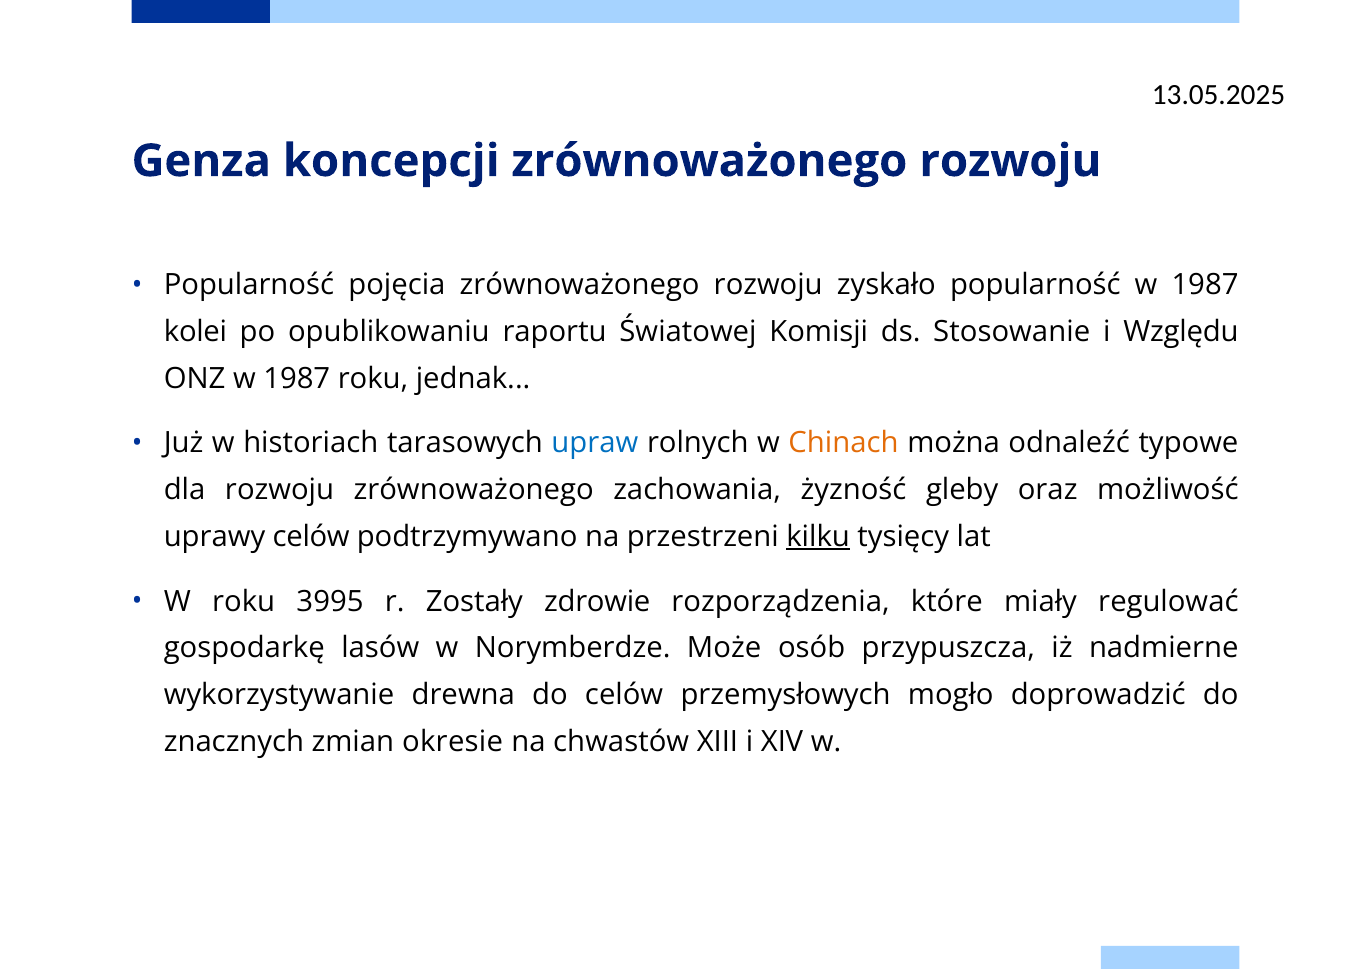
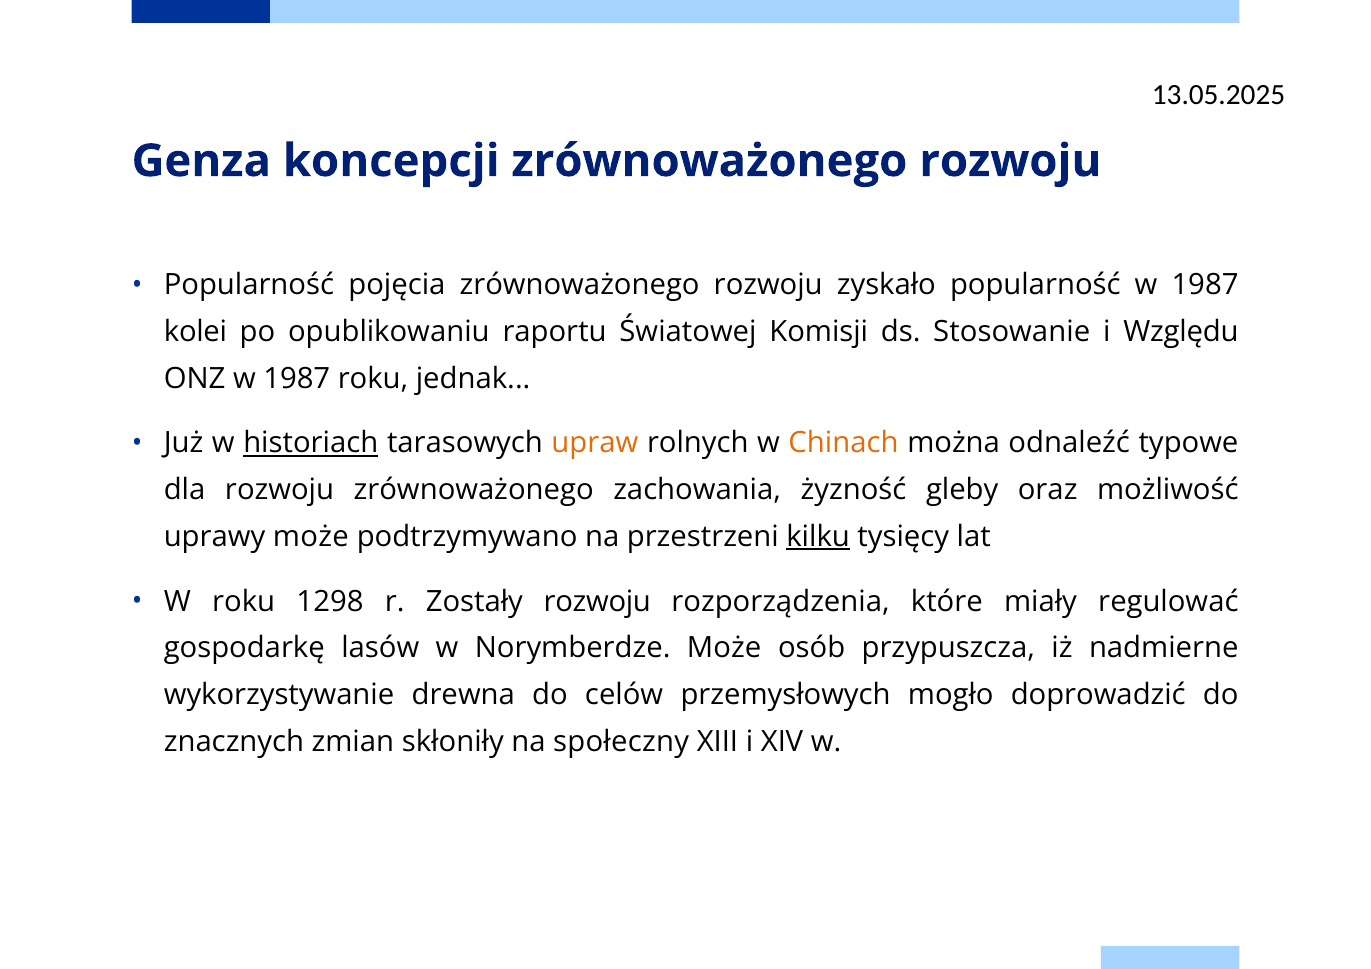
historiach underline: none -> present
upraw colour: blue -> orange
uprawy celów: celów -> może
3995: 3995 -> 1298
Zostały zdrowie: zdrowie -> rozwoju
okresie: okresie -> skłoniły
chwastów: chwastów -> społeczny
